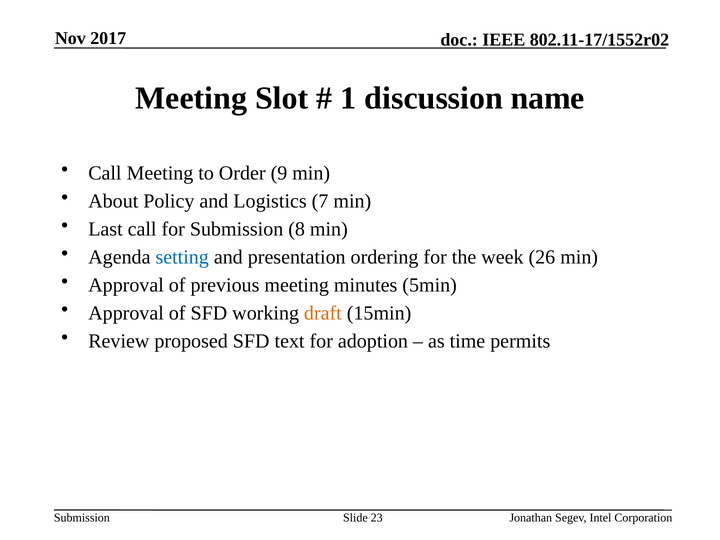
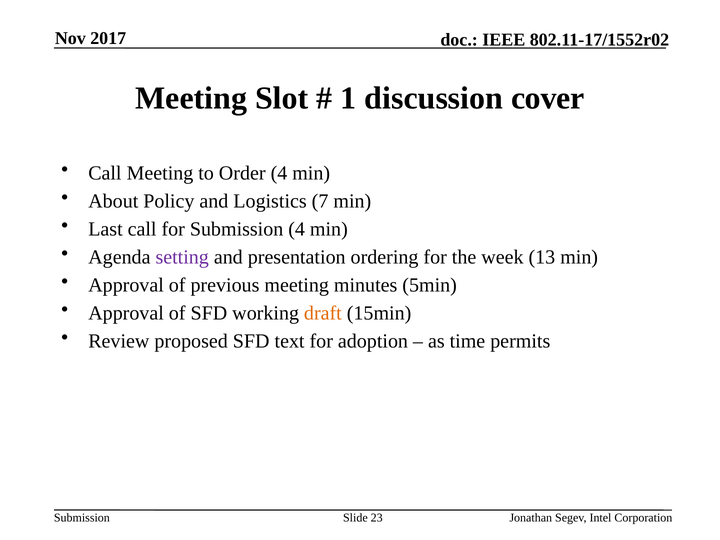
name: name -> cover
Order 9: 9 -> 4
Submission 8: 8 -> 4
setting colour: blue -> purple
26: 26 -> 13
